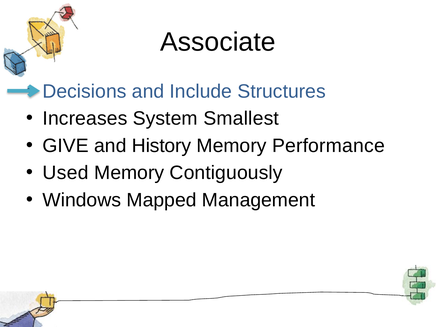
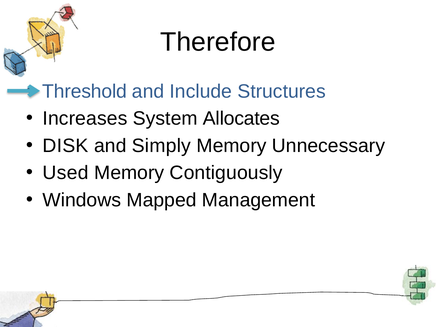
Associate: Associate -> Therefore
Decisions: Decisions -> Threshold
Smallest: Smallest -> Allocates
GIVE: GIVE -> DISK
History: History -> Simply
Performance: Performance -> Unnecessary
